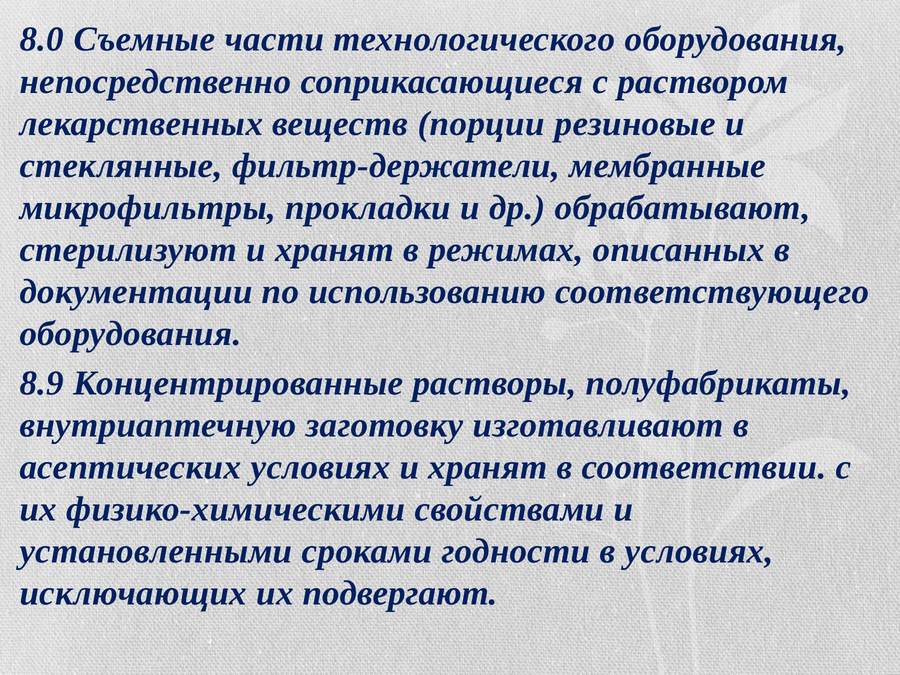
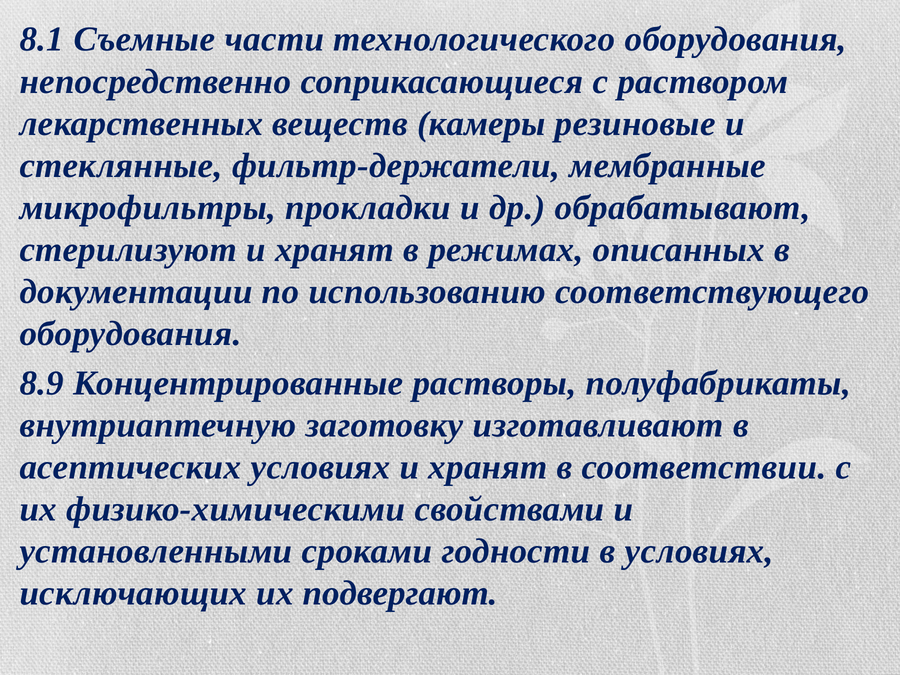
8.0: 8.0 -> 8.1
порции: порции -> камеры
